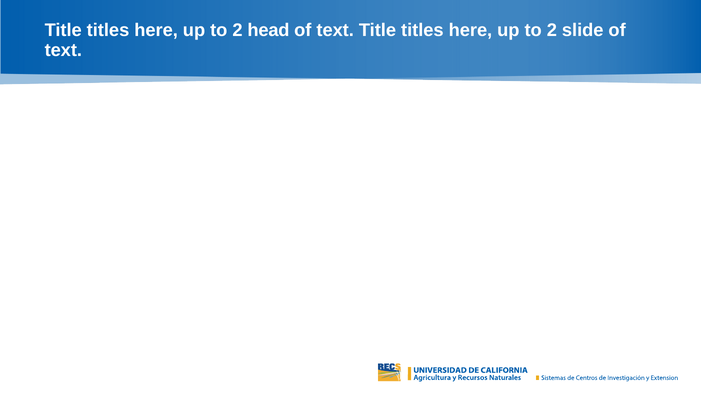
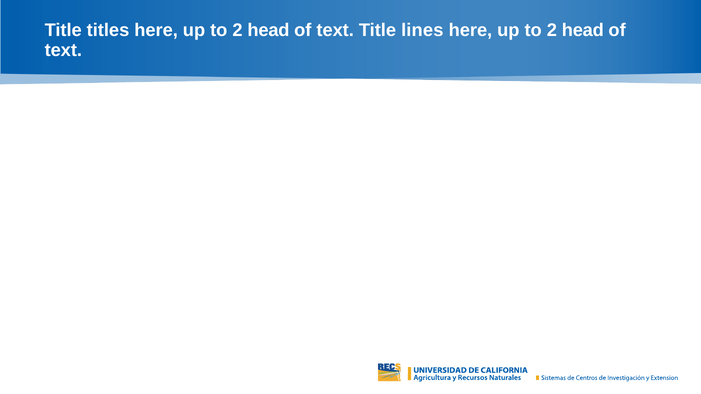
text Title titles: titles -> lines
slide at (583, 30): slide -> head
